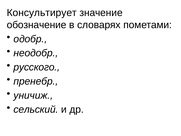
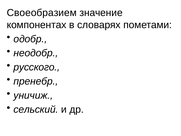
Консультирует: Консультирует -> Своеобразием
обозначение: обозначение -> компонентах
